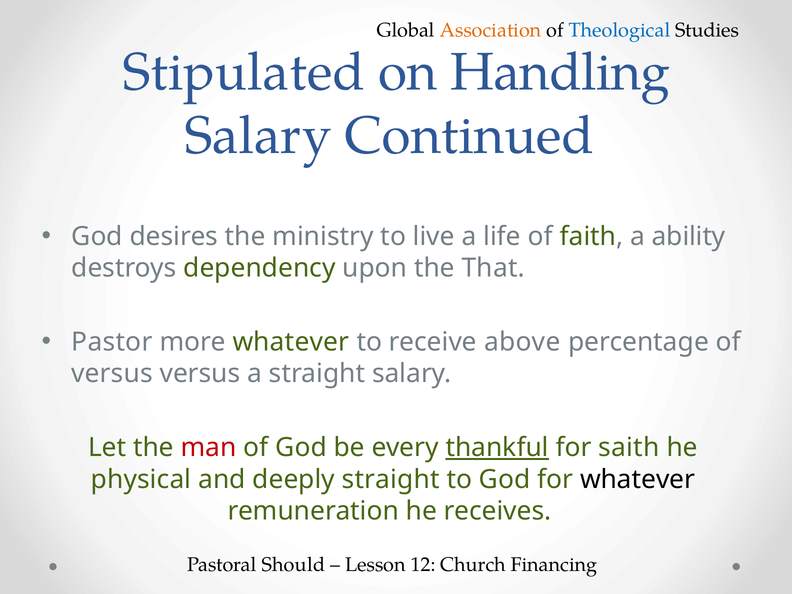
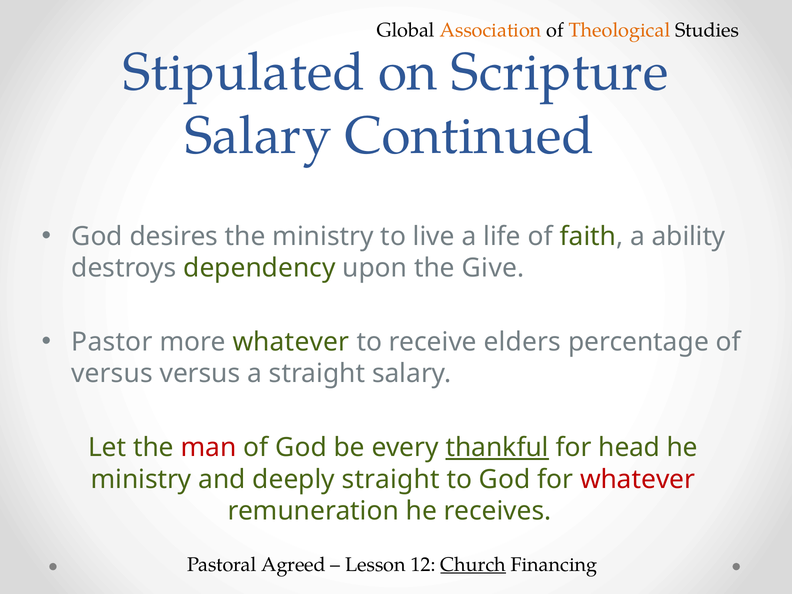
Theological colour: blue -> orange
Handling: Handling -> Scripture
That: That -> Give
above: above -> elders
saith: saith -> head
physical at (141, 479): physical -> ministry
whatever at (638, 479) colour: black -> red
Should: Should -> Agreed
Church underline: none -> present
